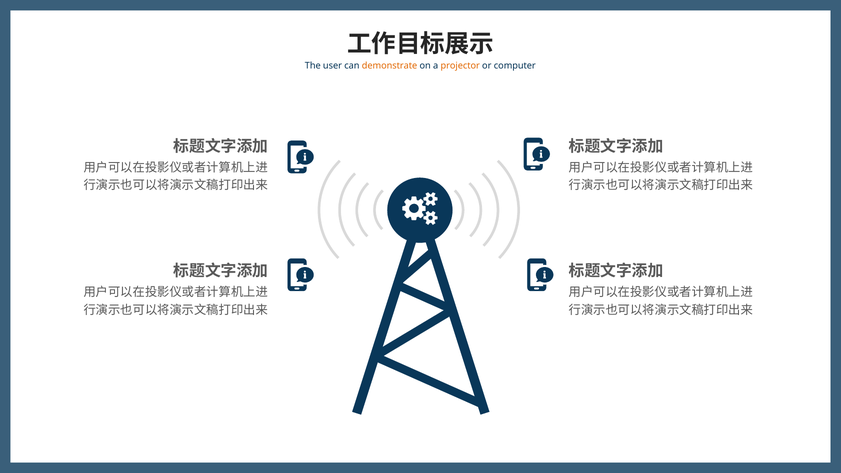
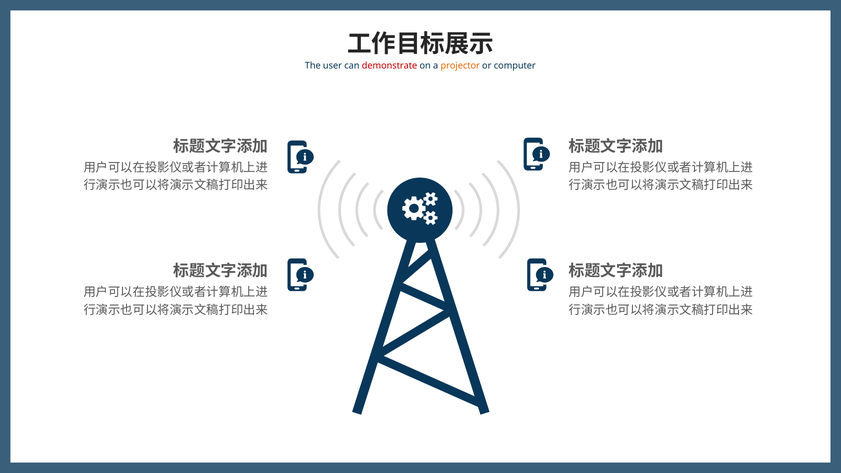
demonstrate colour: orange -> red
